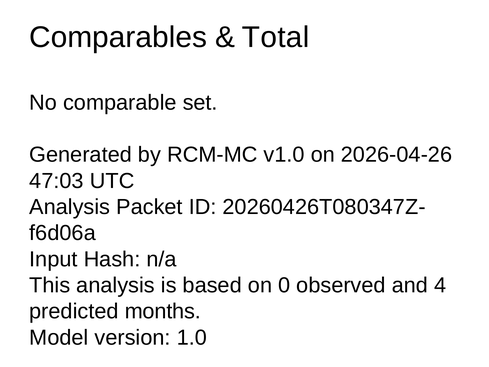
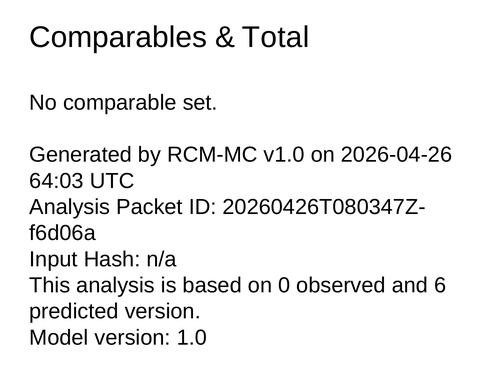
47:03: 47:03 -> 64:03
4: 4 -> 6
predicted months: months -> version
